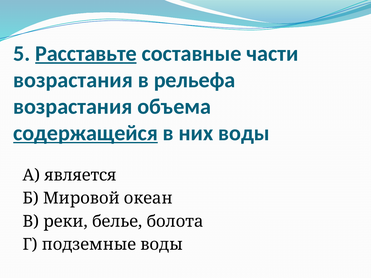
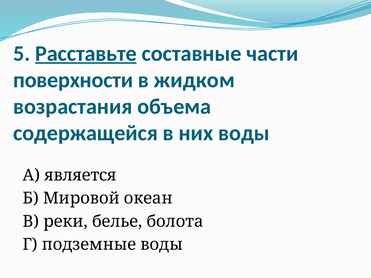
возрастания at (73, 80): возрастания -> поверхности
рельефа: рельефа -> жидком
содержащейся underline: present -> none
